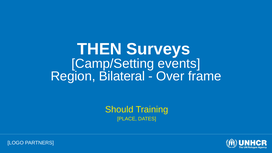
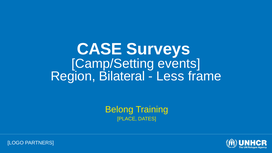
THEN: THEN -> CASE
Over: Over -> Less
Should: Should -> Belong
